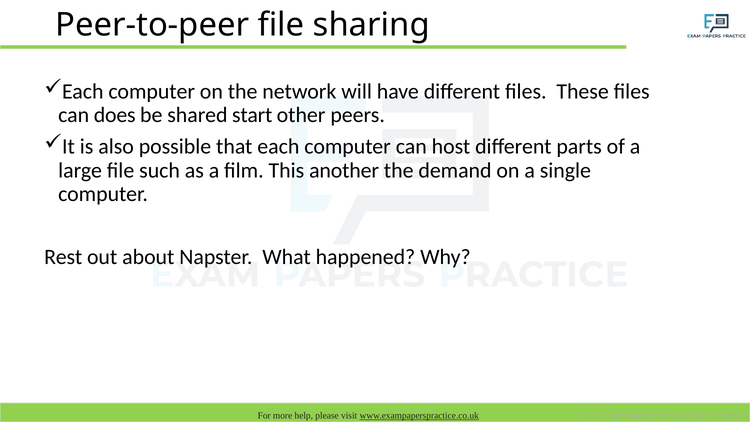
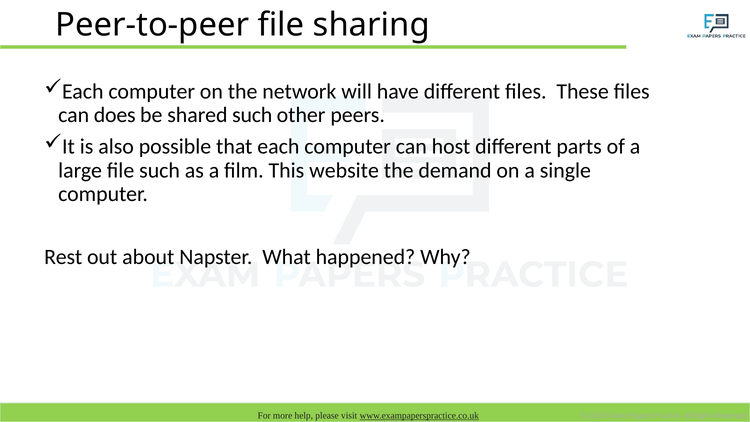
shared start: start -> such
another: another -> website
